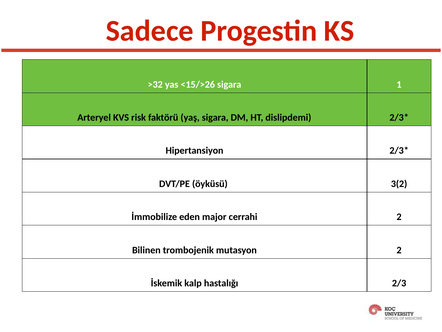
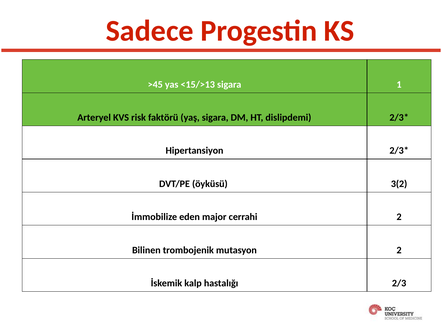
>32: >32 -> >45
<15/>26: <15/>26 -> <15/>13
